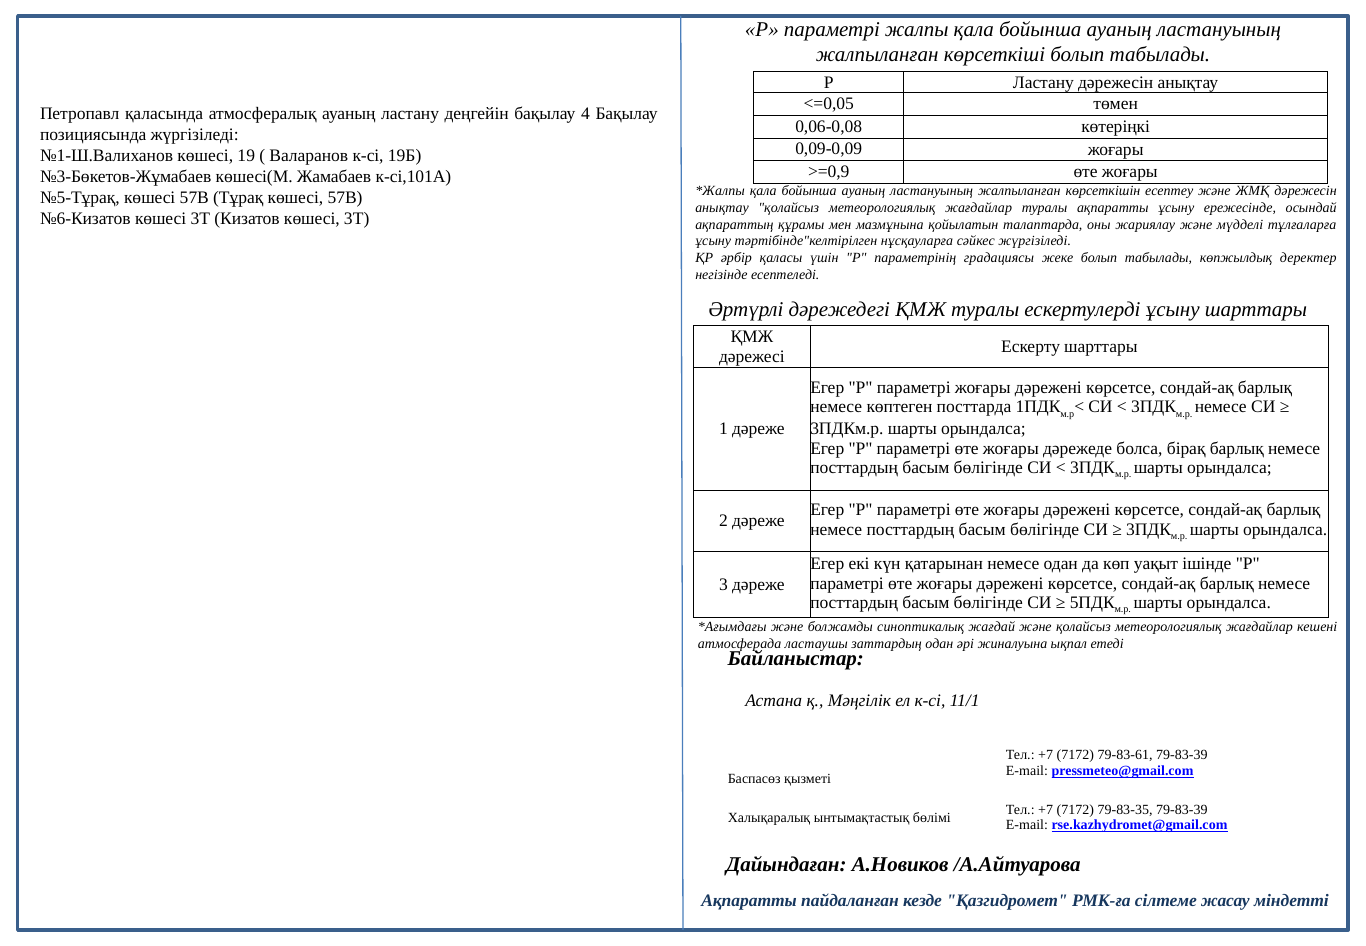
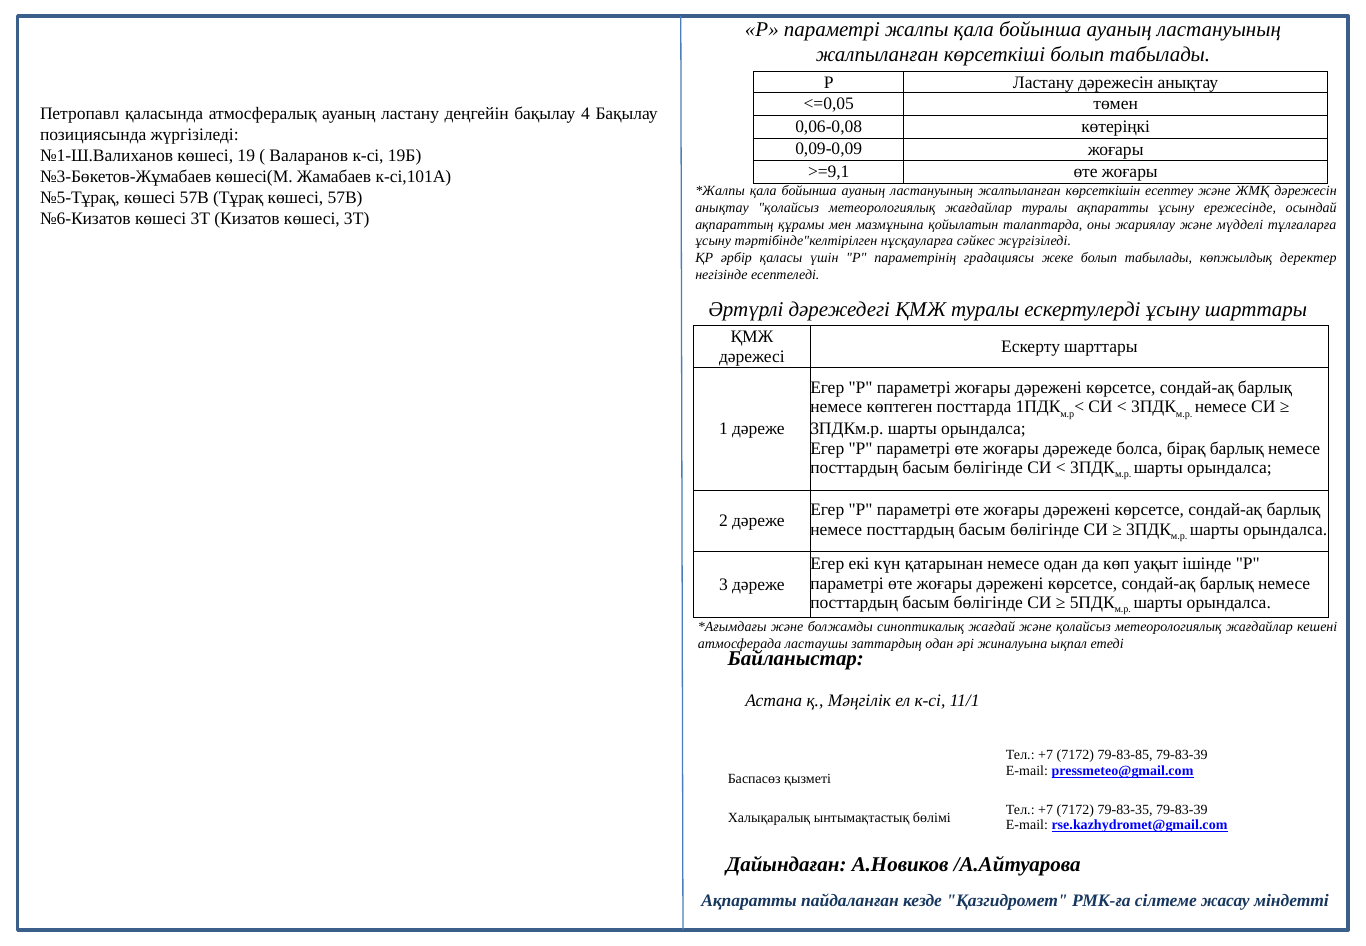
>=0,9: >=0,9 -> >=9,1
79-83-61: 79-83-61 -> 79-83-85
